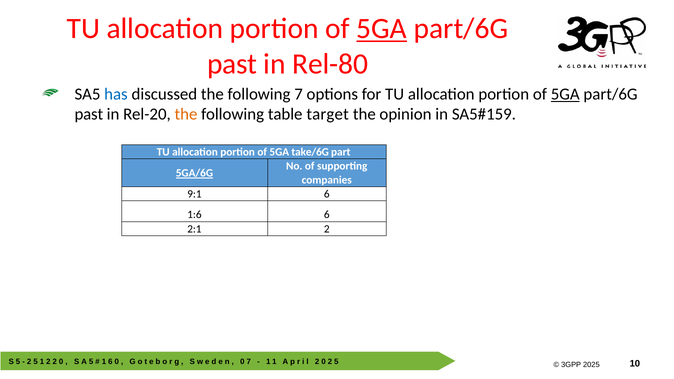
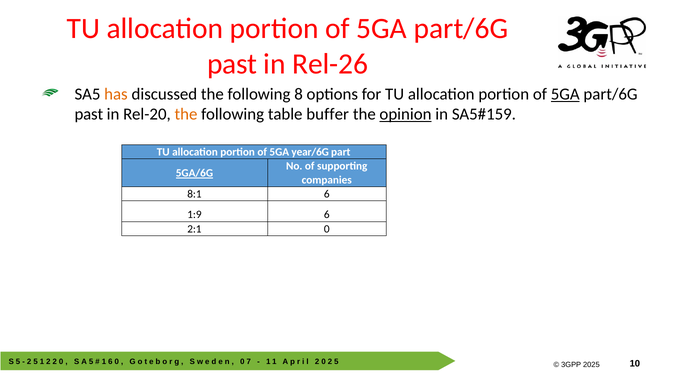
5GA at (382, 29) underline: present -> none
Rel-80: Rel-80 -> Rel-26
has colour: blue -> orange
following 7: 7 -> 8
target: target -> buffer
opinion underline: none -> present
take/6G: take/6G -> year/6G
9:1: 9:1 -> 8:1
1:6: 1:6 -> 1:9
2:1 2: 2 -> 0
